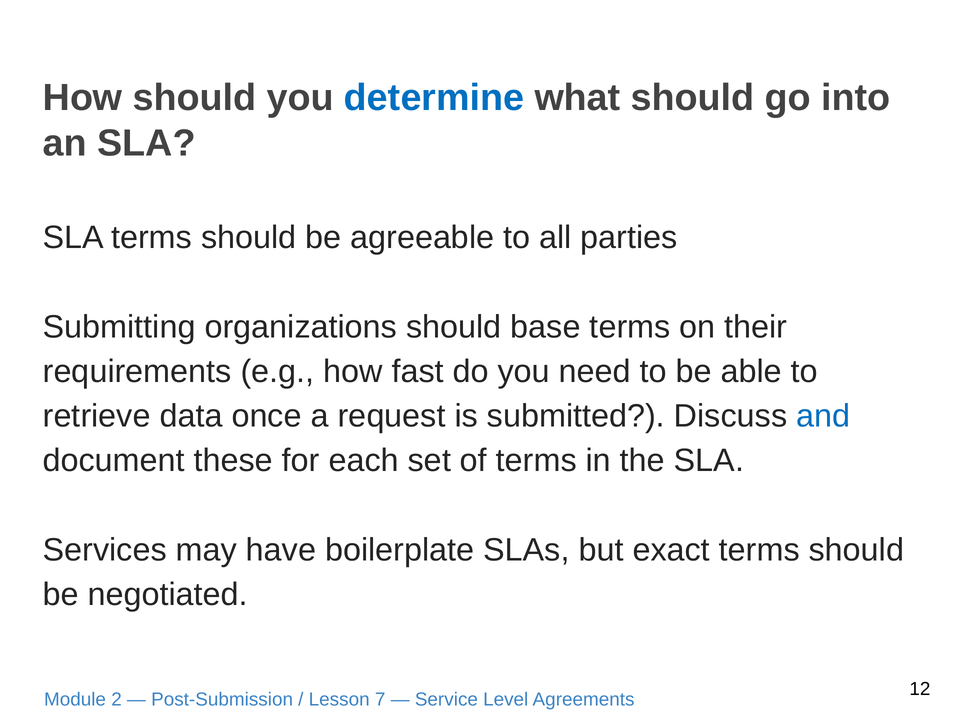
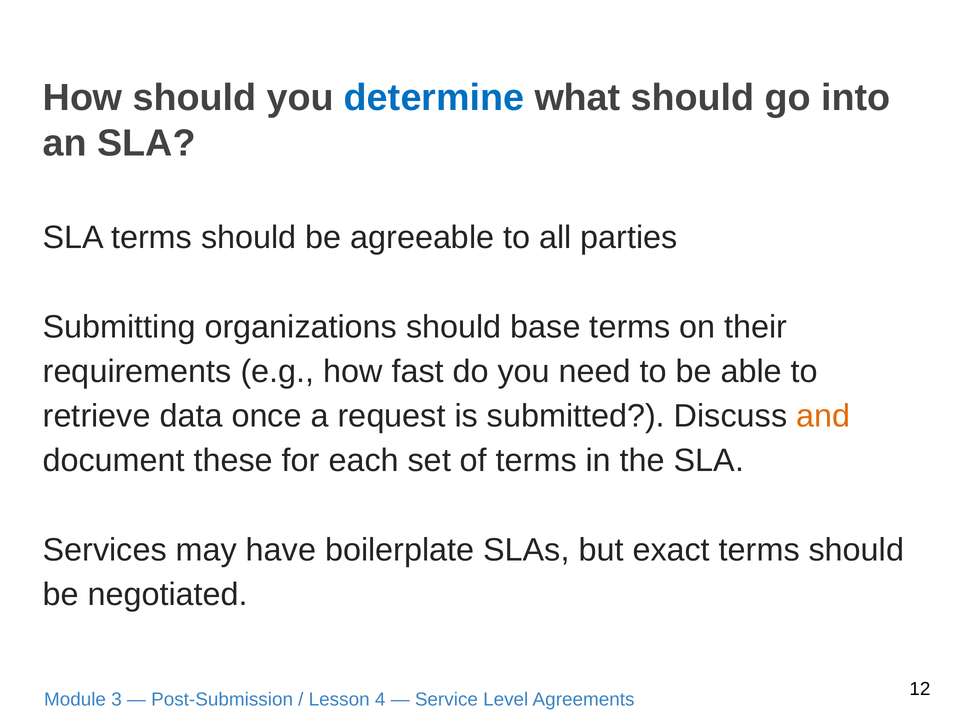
and colour: blue -> orange
2: 2 -> 3
7: 7 -> 4
